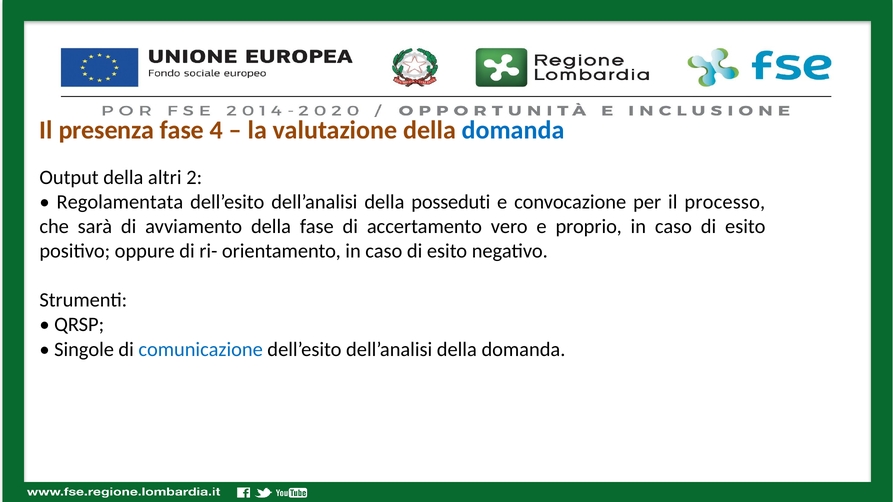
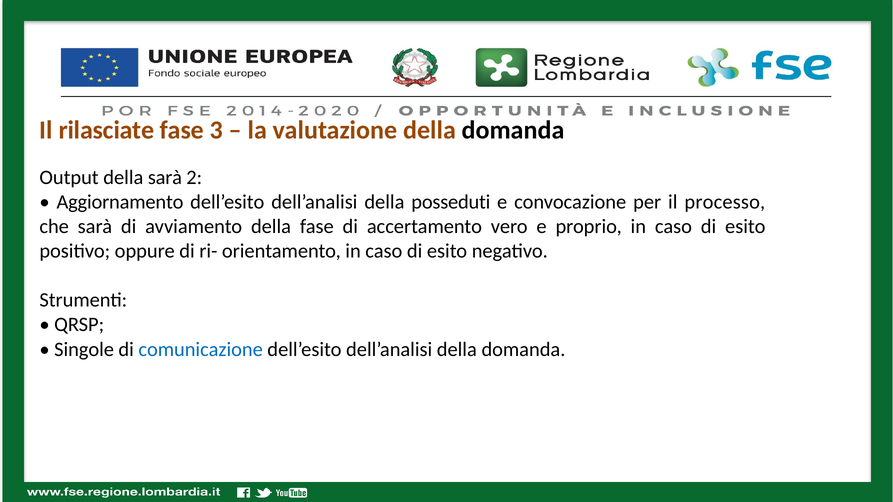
presenza: presenza -> rilasciate
4: 4 -> 3
domanda at (513, 130) colour: blue -> black
della altri: altri -> sarà
Regolamentata: Regolamentata -> Aggiornamento
